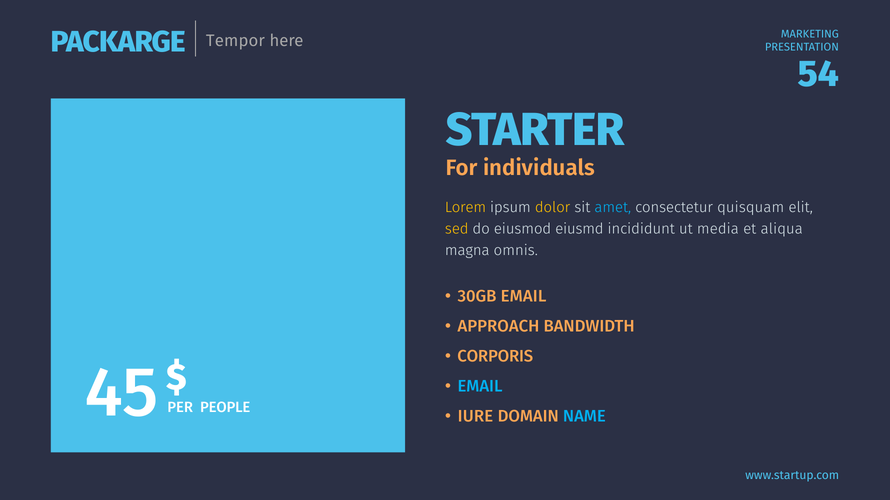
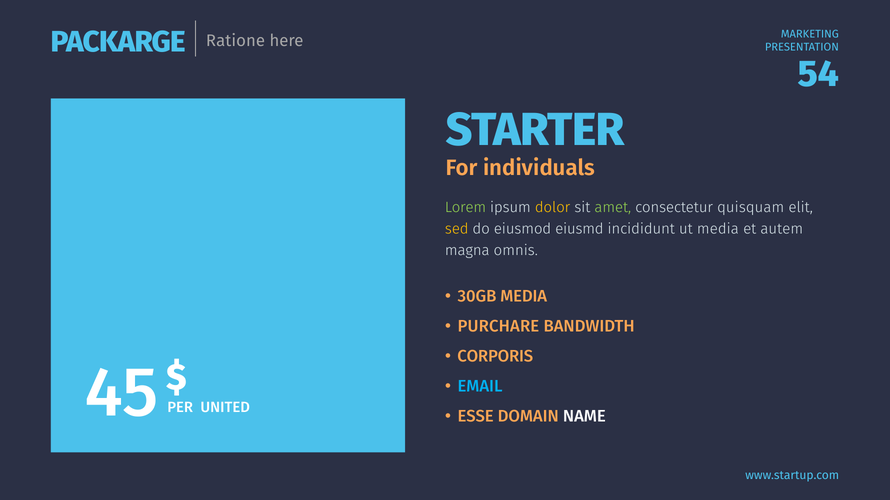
Tempor: Tempor -> Ratione
Lorem colour: yellow -> light green
amet colour: light blue -> light green
aliqua: aliqua -> autem
30GB EMAIL: EMAIL -> MEDIA
APPROACH: APPROACH -> PURCHARE
PEOPLE: PEOPLE -> UNITED
IURE: IURE -> ESSE
NAME colour: light blue -> white
